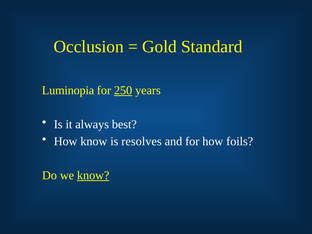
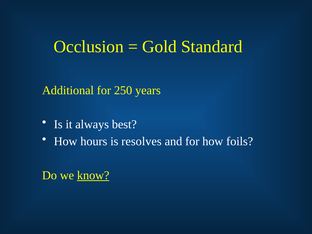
Luminopia: Luminopia -> Additional
250 underline: present -> none
How know: know -> hours
